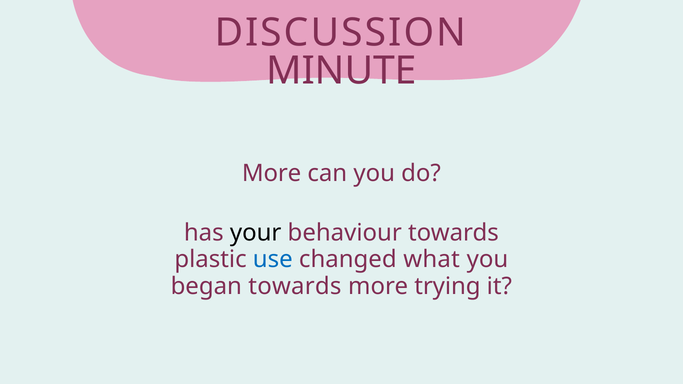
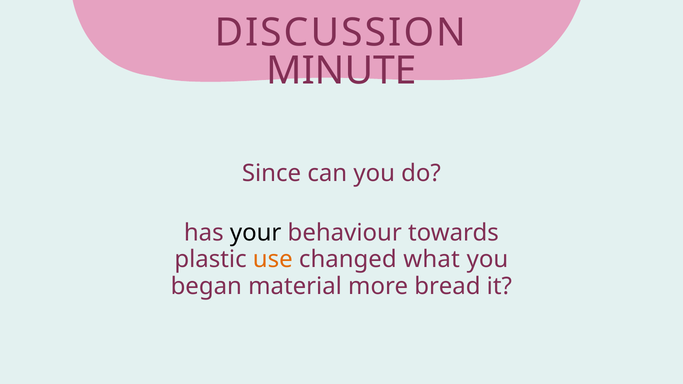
More at (272, 174): More -> Since
use colour: blue -> orange
began towards: towards -> material
trying: trying -> bread
